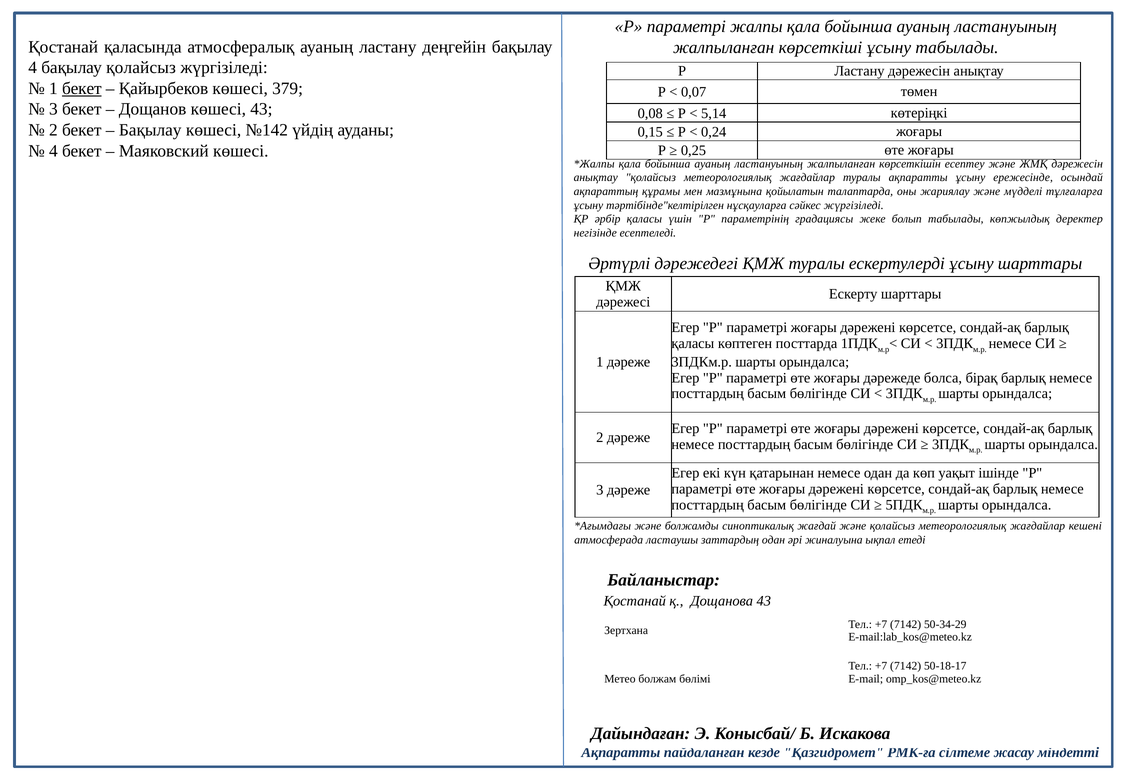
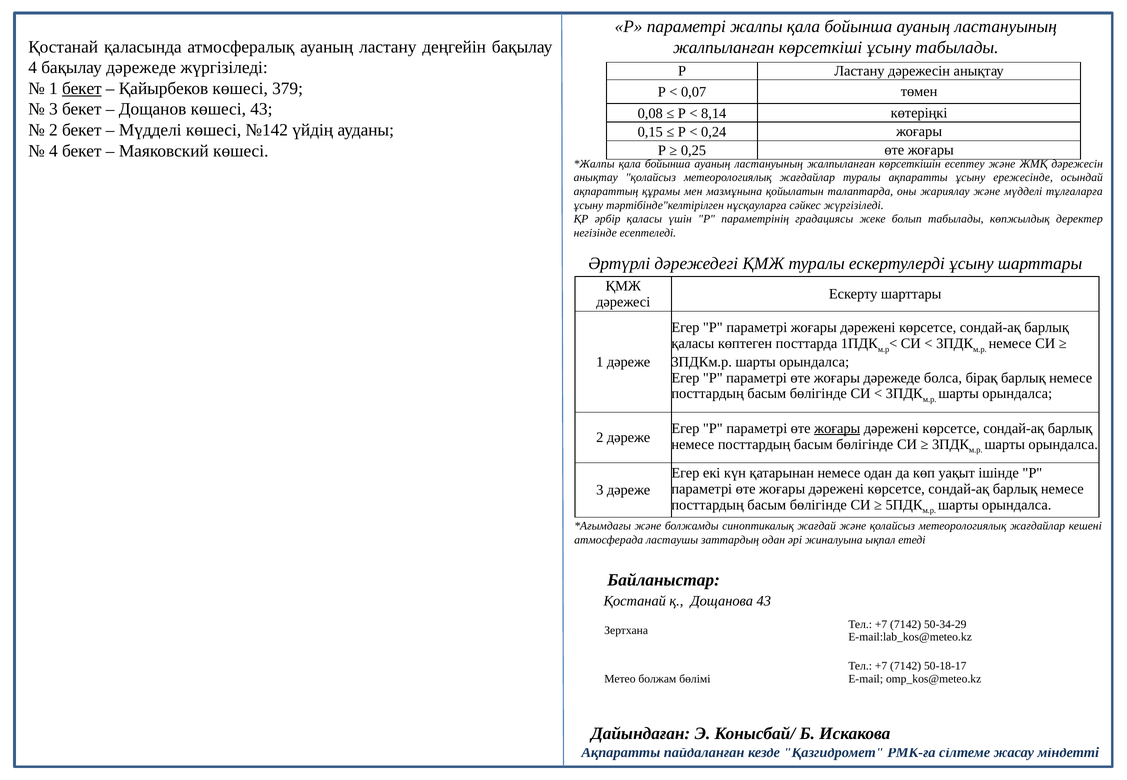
бақылау қолайсыз: қолайсыз -> дәрежеде
5,14: 5,14 -> 8,14
Бақылау at (150, 130): Бақылау -> Мүдделі
жоғары at (837, 429) underline: none -> present
